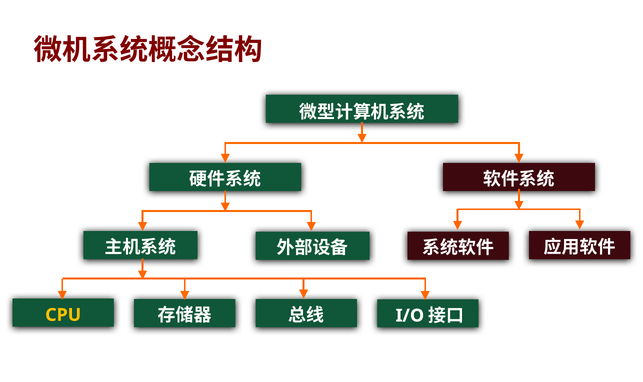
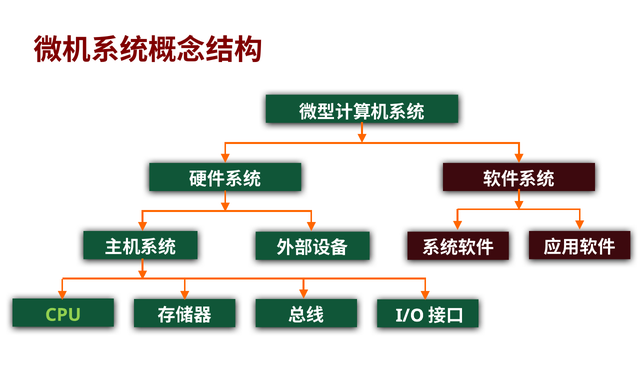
CPU colour: yellow -> light green
